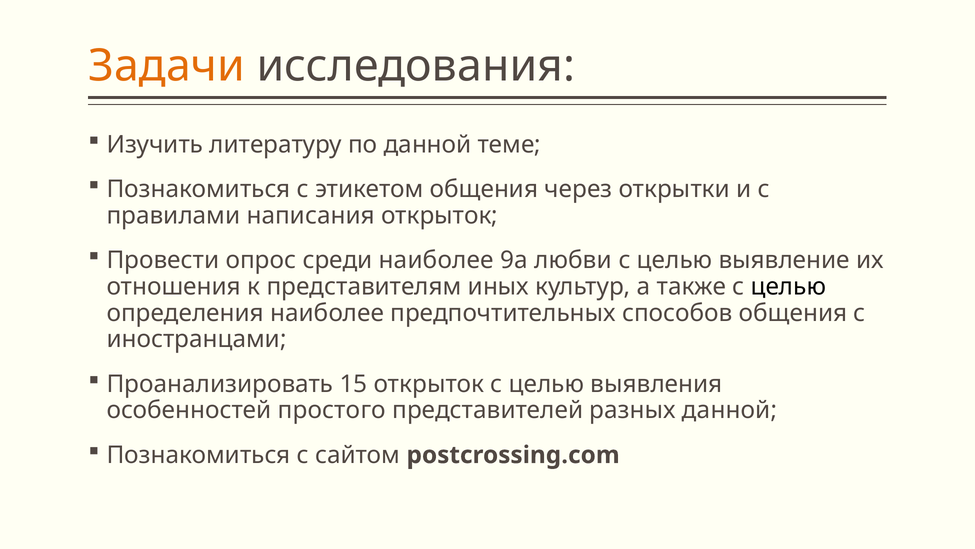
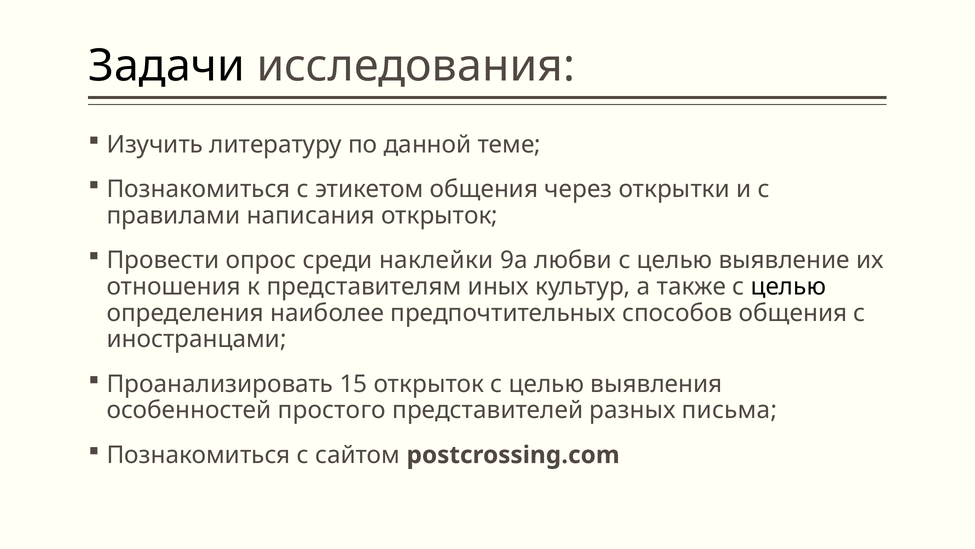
Задачи colour: orange -> black
среди наиболее: наиболее -> наклейки
разных данной: данной -> письма
